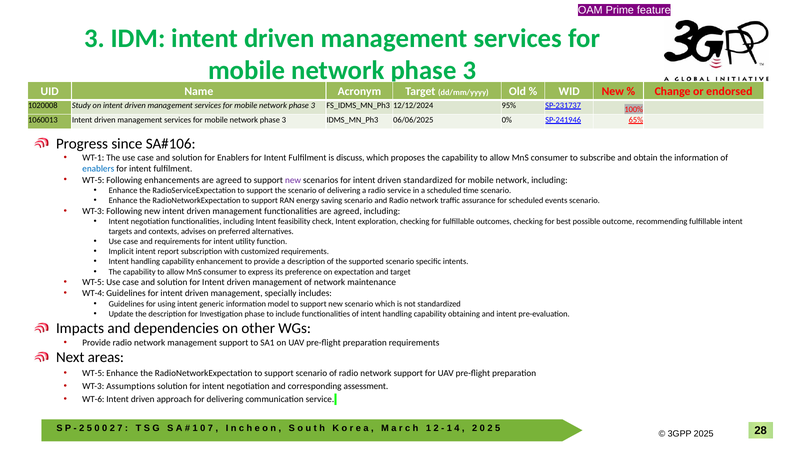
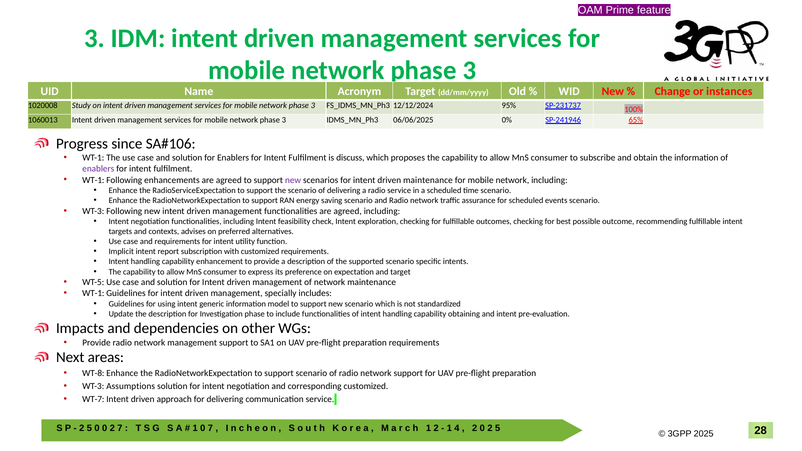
endorsed: endorsed -> instances
enablers at (98, 169) colour: blue -> purple
WT-5 at (93, 180): WT-5 -> WT-1
driven standardized: standardized -> maintenance
WT-4 at (93, 293): WT-4 -> WT-1
WT-5 at (93, 374): WT-5 -> WT-8
corresponding assessment: assessment -> customized
WT-6: WT-6 -> WT-7
